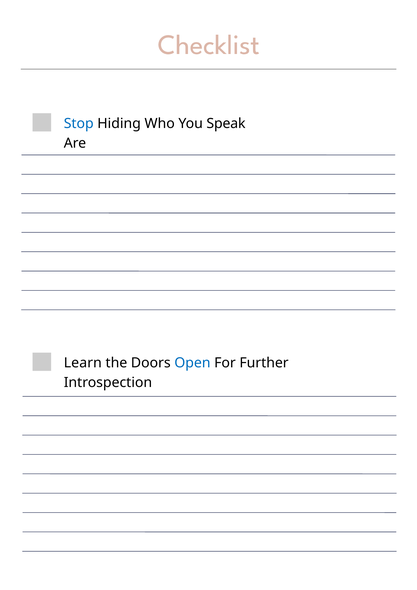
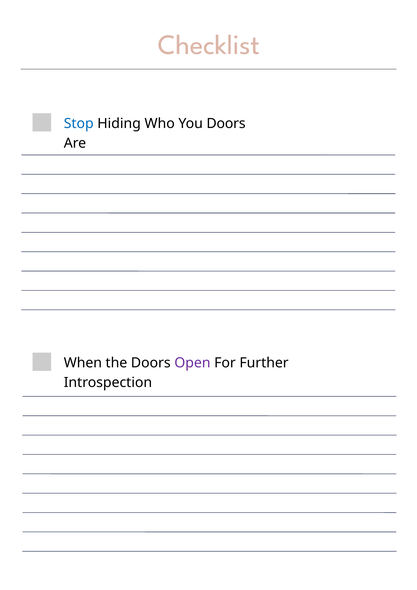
You Speak: Speak -> Doors
Learn: Learn -> When
Open colour: blue -> purple
